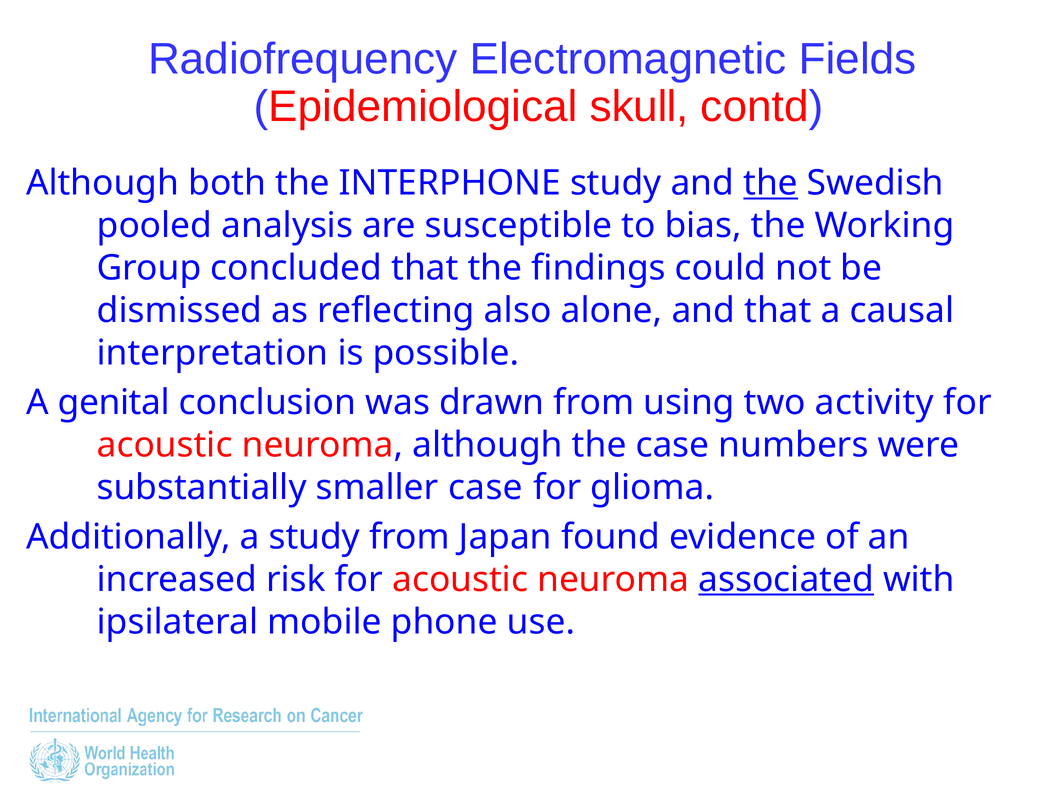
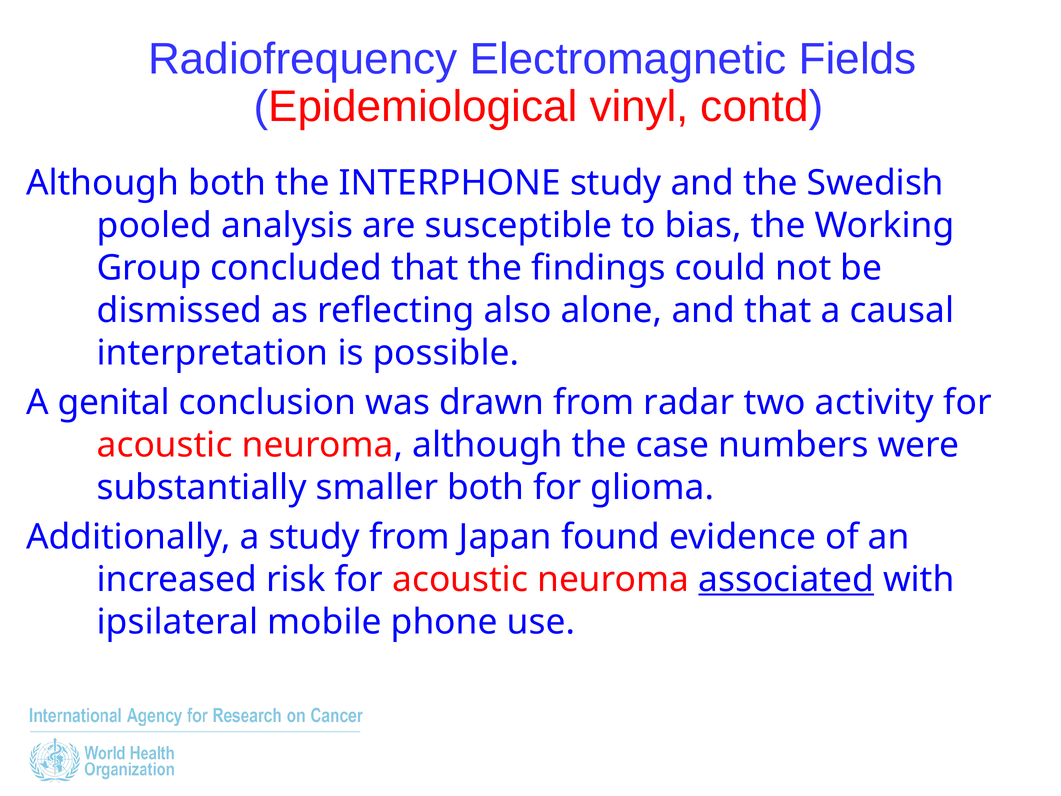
skull: skull -> vinyl
the at (771, 183) underline: present -> none
using: using -> radar
smaller case: case -> both
